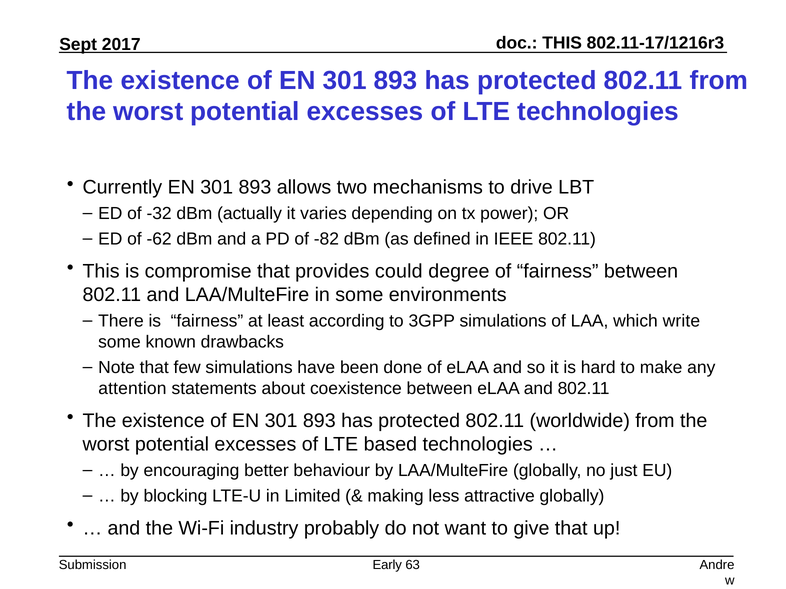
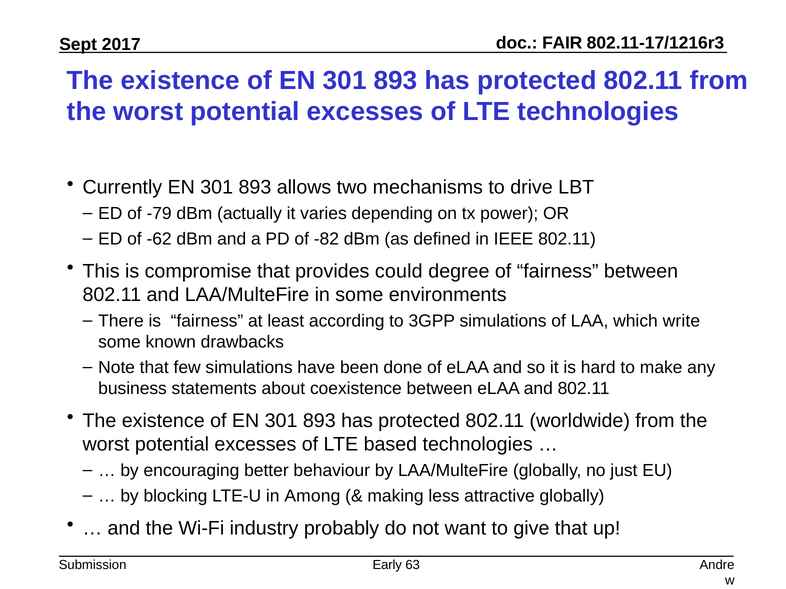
THIS at (562, 43): THIS -> FAIR
-32: -32 -> -79
attention: attention -> business
Limited: Limited -> Among
